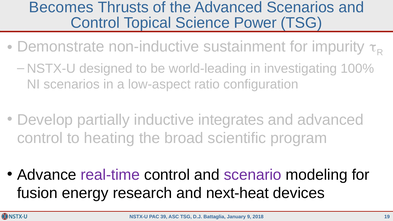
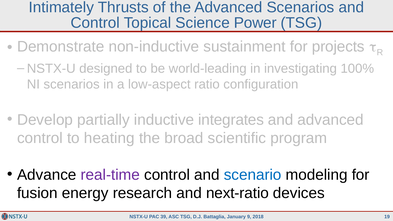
Becomes: Becomes -> Intimately
impurity: impurity -> projects
scenario colour: purple -> blue
next-heat: next-heat -> next-ratio
